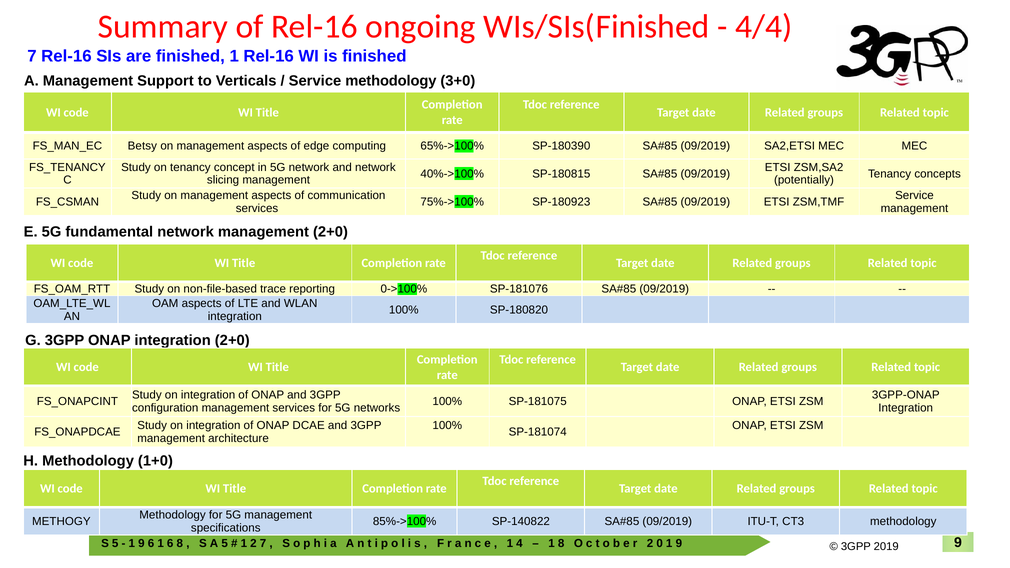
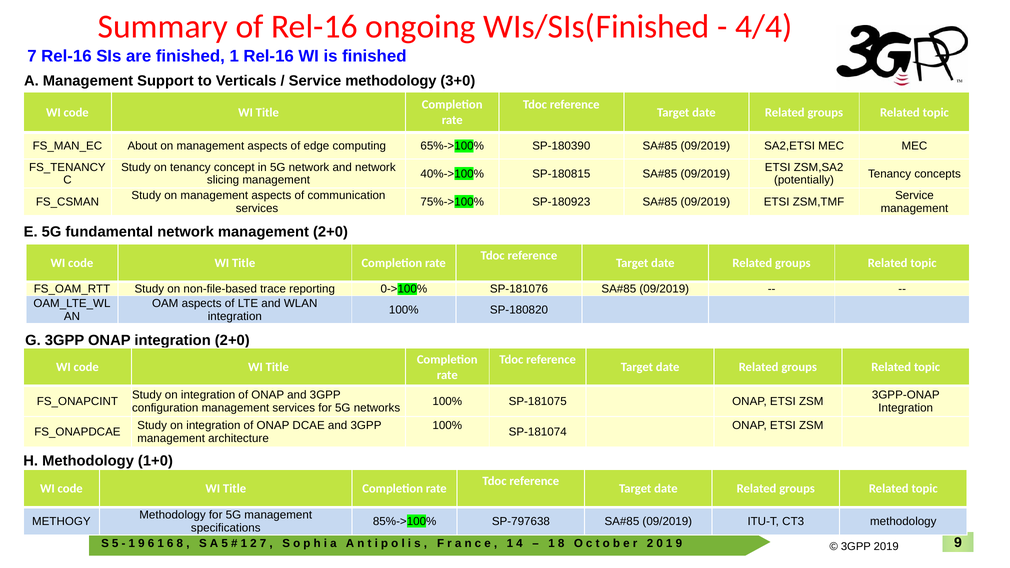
Betsy: Betsy -> About
SP-140822: SP-140822 -> SP-797638
